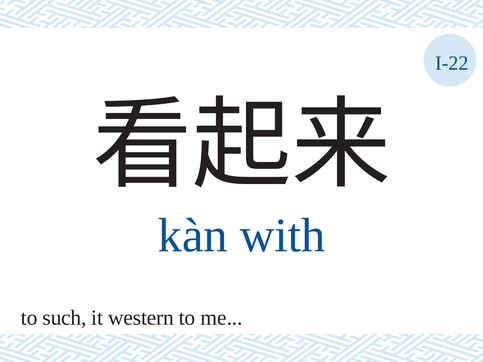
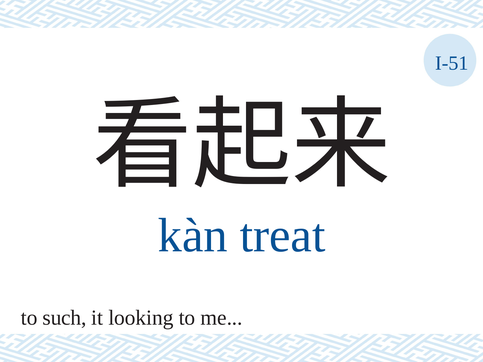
I-22: I-22 -> I-51
with: with -> treat
western: western -> looking
